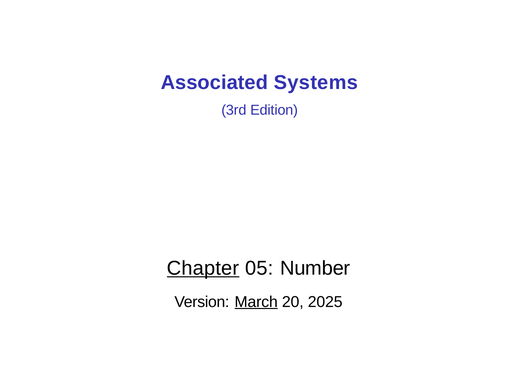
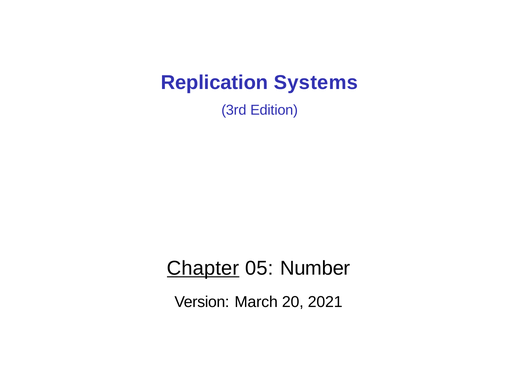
Associated: Associated -> Replication
March underline: present -> none
2025: 2025 -> 2021
